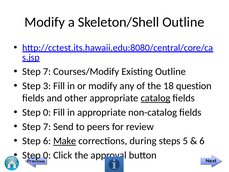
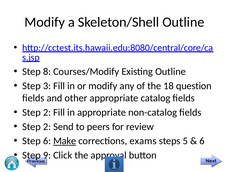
7 at (47, 71): 7 -> 8
catalog underline: present -> none
0 at (47, 112): 0 -> 2
7 at (47, 126): 7 -> 2
during: during -> exams
0 at (47, 155): 0 -> 9
